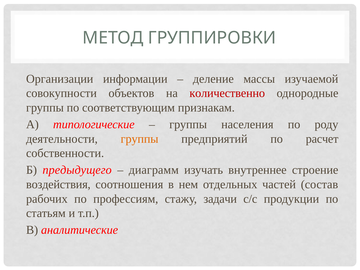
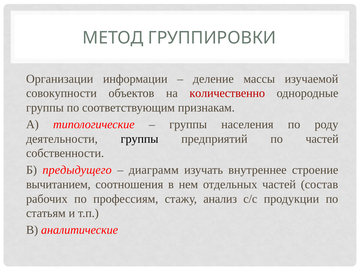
группы at (140, 139) colour: orange -> black
по расчет: расчет -> частей
воздействия: воздействия -> вычитанием
задачи: задачи -> анализ
